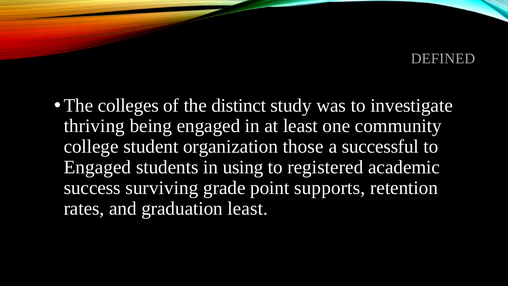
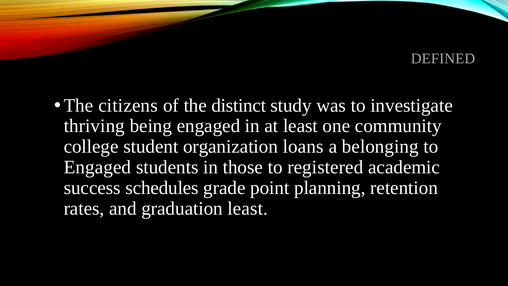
colleges: colleges -> citizens
those: those -> loans
successful: successful -> belonging
using: using -> those
surviving: surviving -> schedules
supports: supports -> planning
